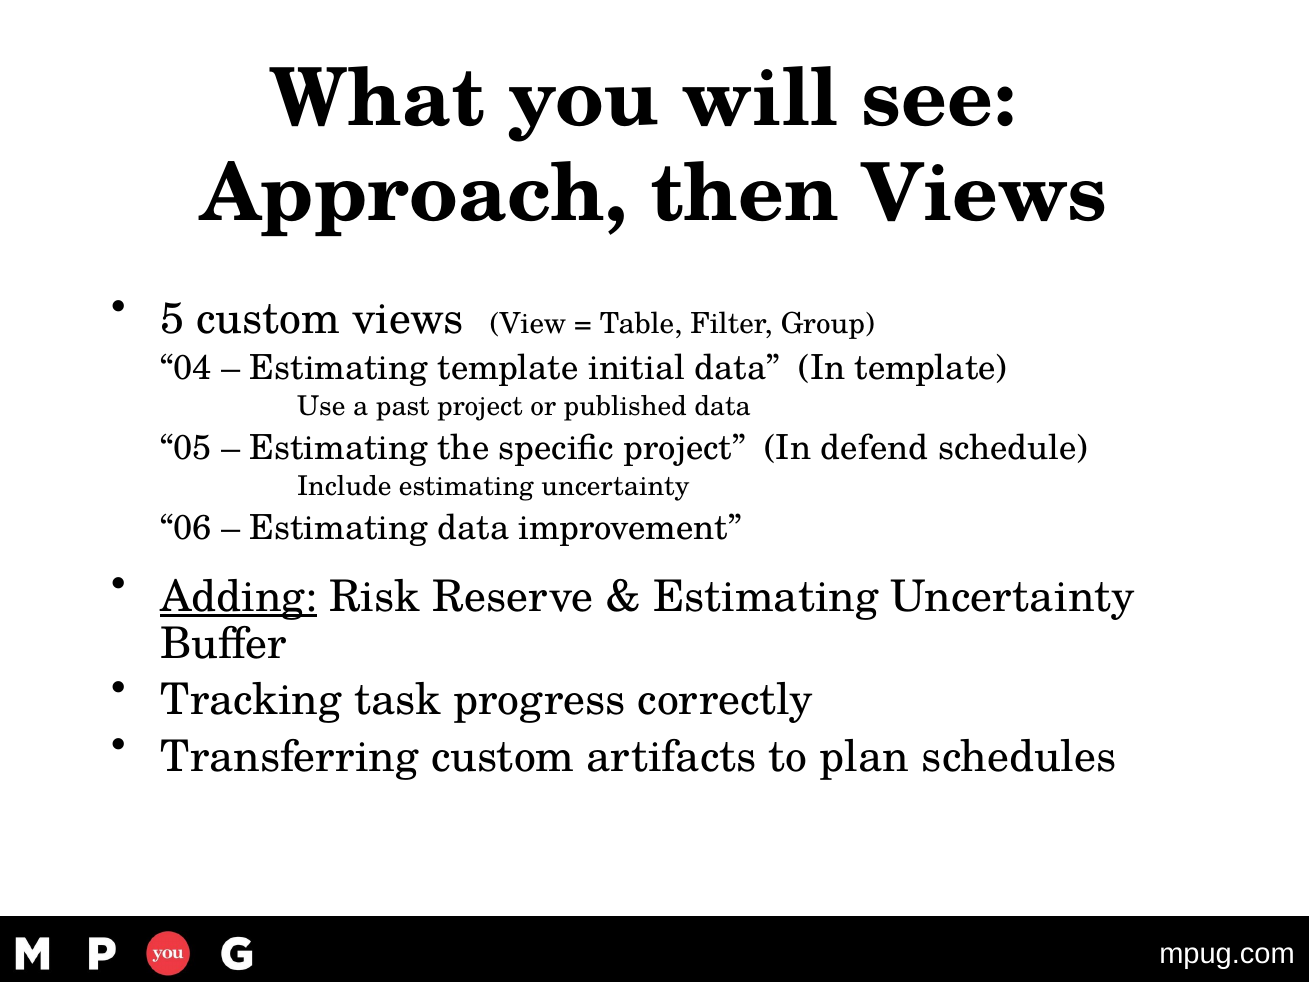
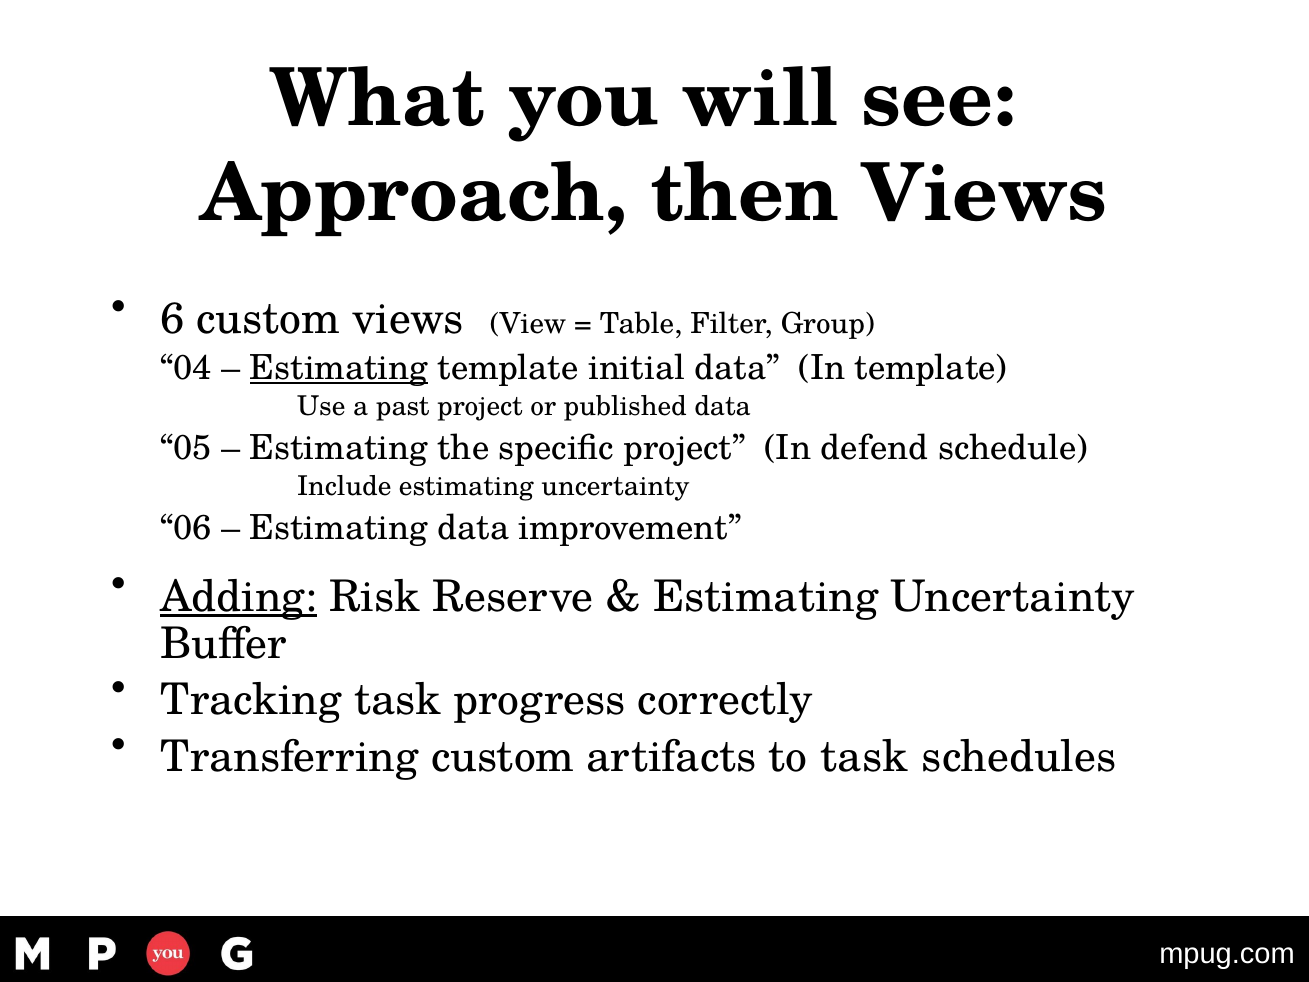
5: 5 -> 6
Estimating at (339, 368) underline: none -> present
to plan: plan -> task
